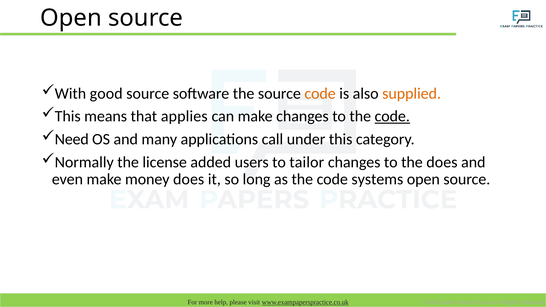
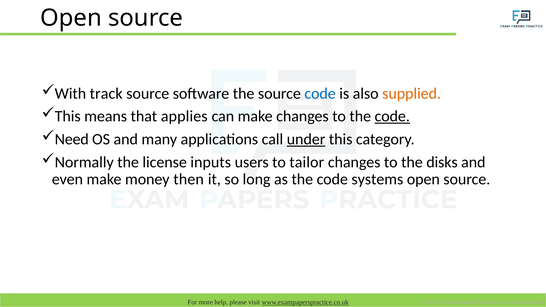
good: good -> track
code at (320, 94) colour: orange -> blue
under underline: none -> present
added: added -> inputs
the does: does -> disks
money does: does -> then
